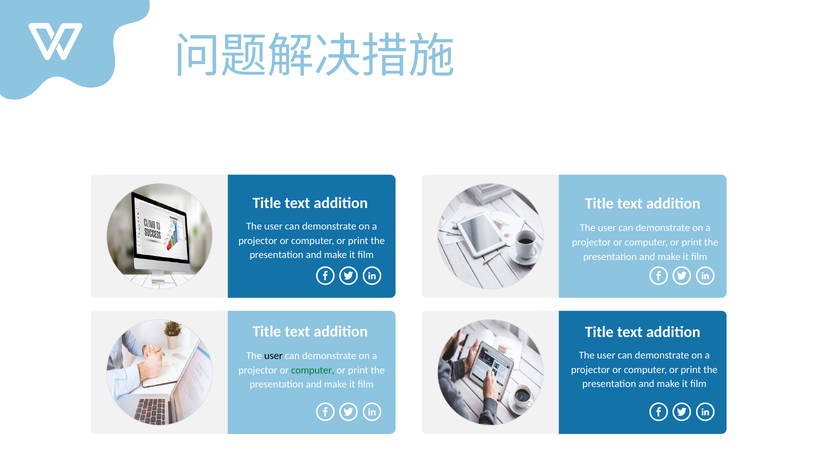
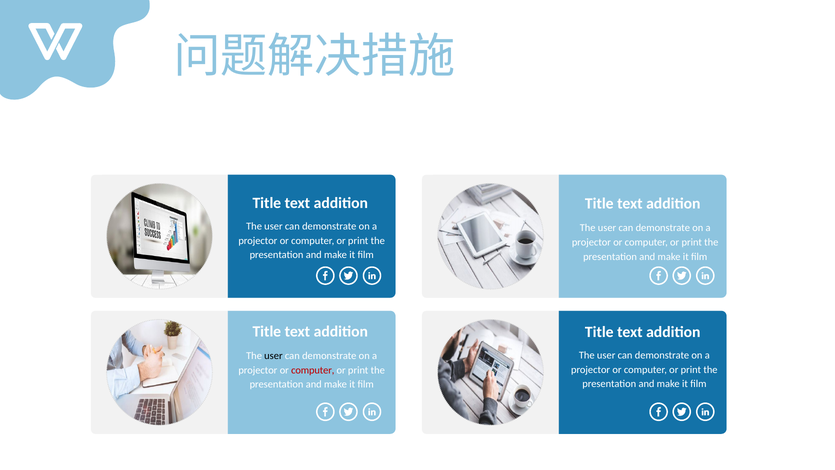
computer at (313, 370) colour: green -> red
